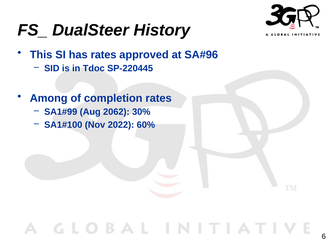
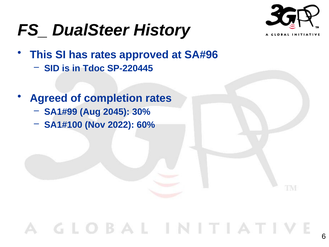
Among: Among -> Agreed
2062: 2062 -> 2045
